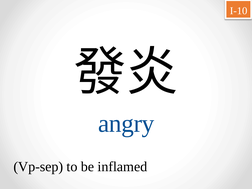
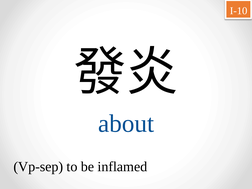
angry: angry -> about
